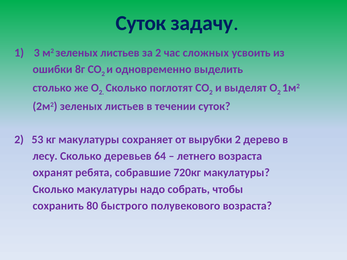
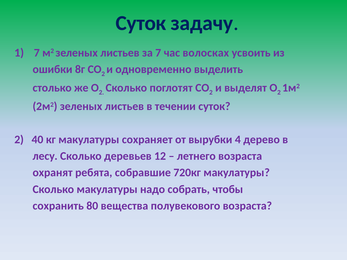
1 3: 3 -> 7
за 2: 2 -> 7
сложных: сложных -> волосках
53: 53 -> 40
вырубки 2: 2 -> 4
64: 64 -> 12
быстрого: быстрого -> вещества
